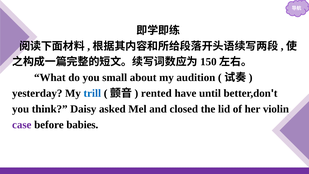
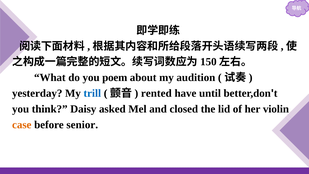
small: small -> poem
case colour: purple -> orange
babies: babies -> senior
